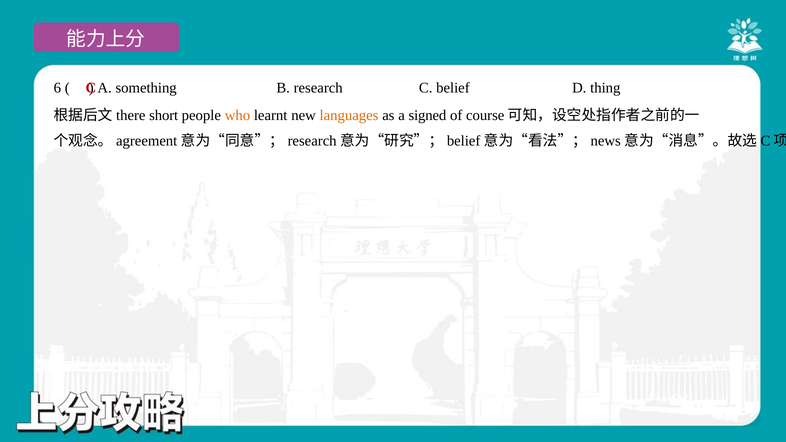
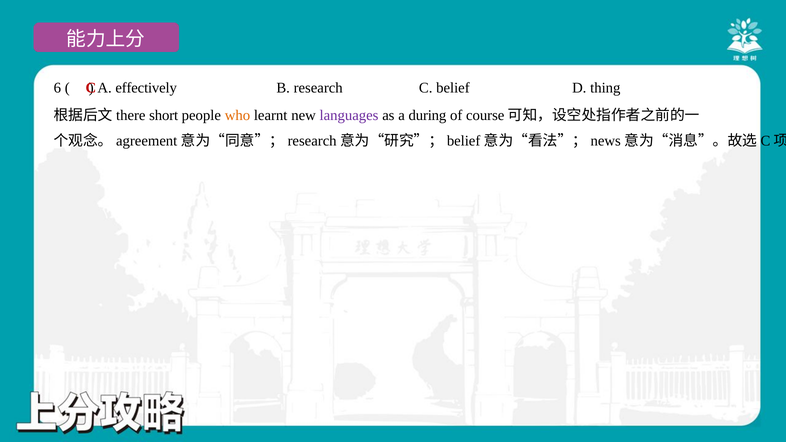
something: something -> effectively
languages colour: orange -> purple
signed: signed -> during
